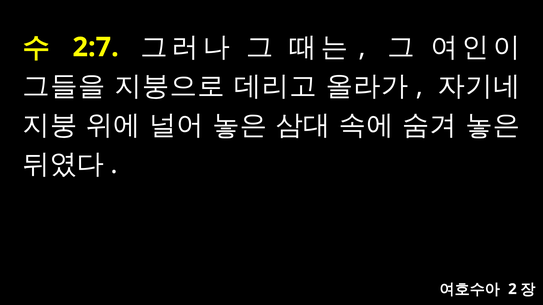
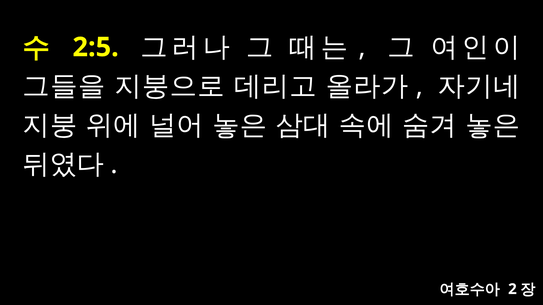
2:7: 2:7 -> 2:5
